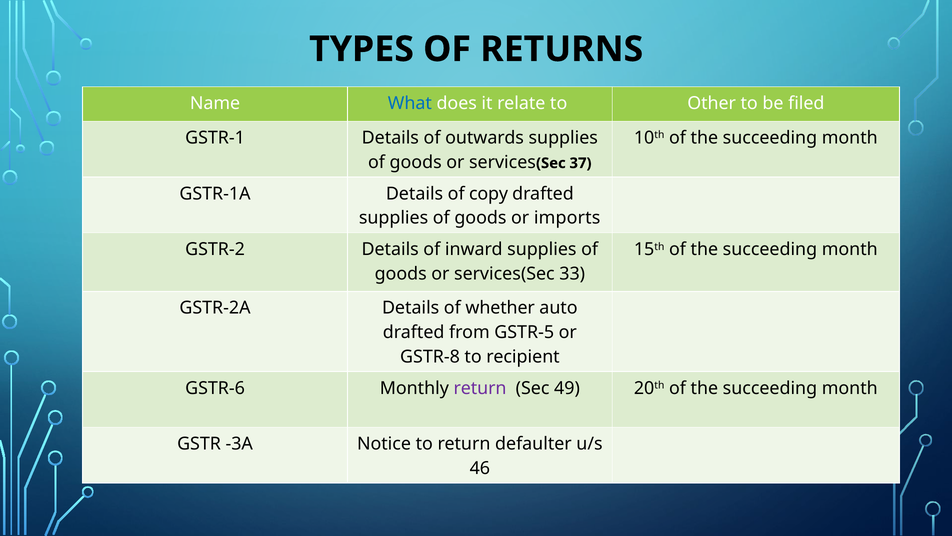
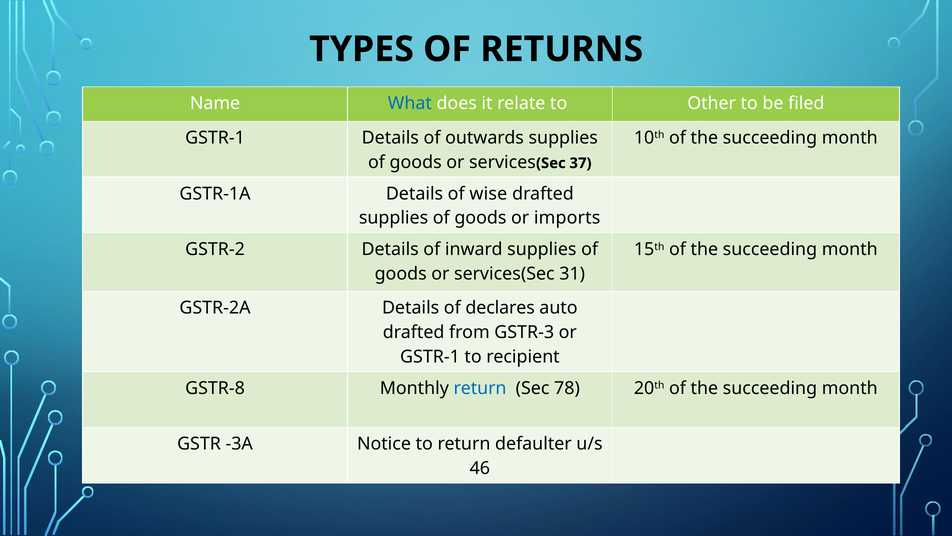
copy: copy -> wise
33: 33 -> 31
whether: whether -> declares
GSTR-5: GSTR-5 -> GSTR-3
GSTR-8 at (430, 356): GSTR-8 -> GSTR-1
GSTR-6: GSTR-6 -> GSTR-8
return at (480, 388) colour: purple -> blue
49: 49 -> 78
